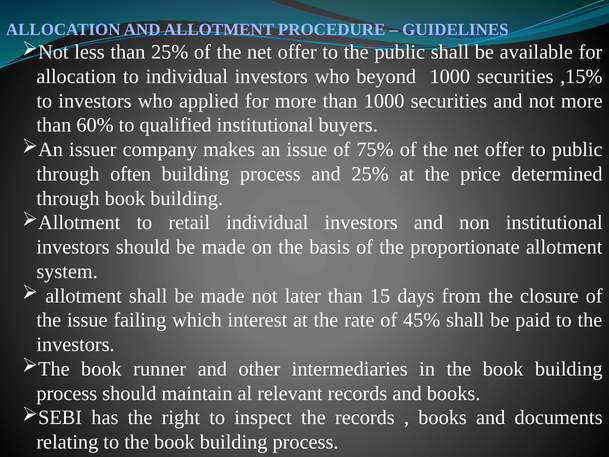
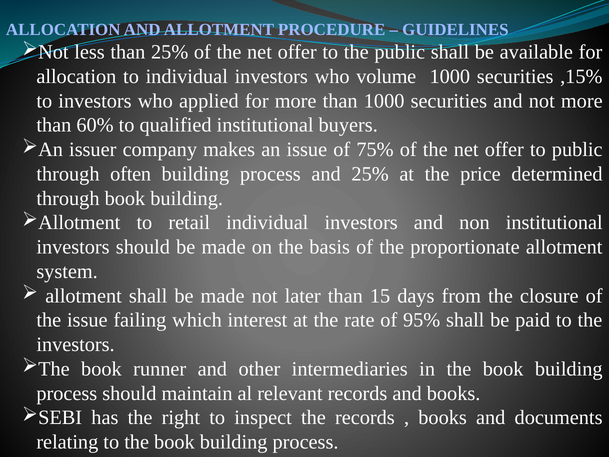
beyond: beyond -> volume
45%: 45% -> 95%
